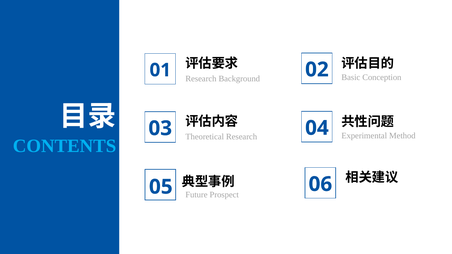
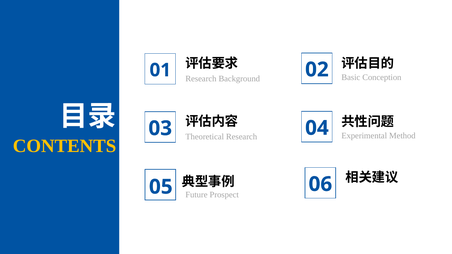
CONTENTS colour: light blue -> yellow
